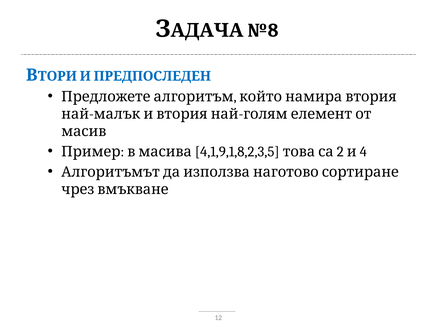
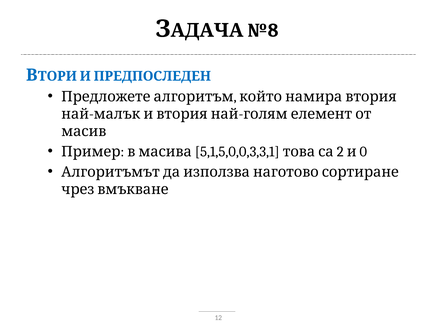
4,1,9,1,8,2,3,5: 4,1,9,1,8,2,3,5 -> 5,1,5,0,0,3,3,1
4: 4 -> 0
